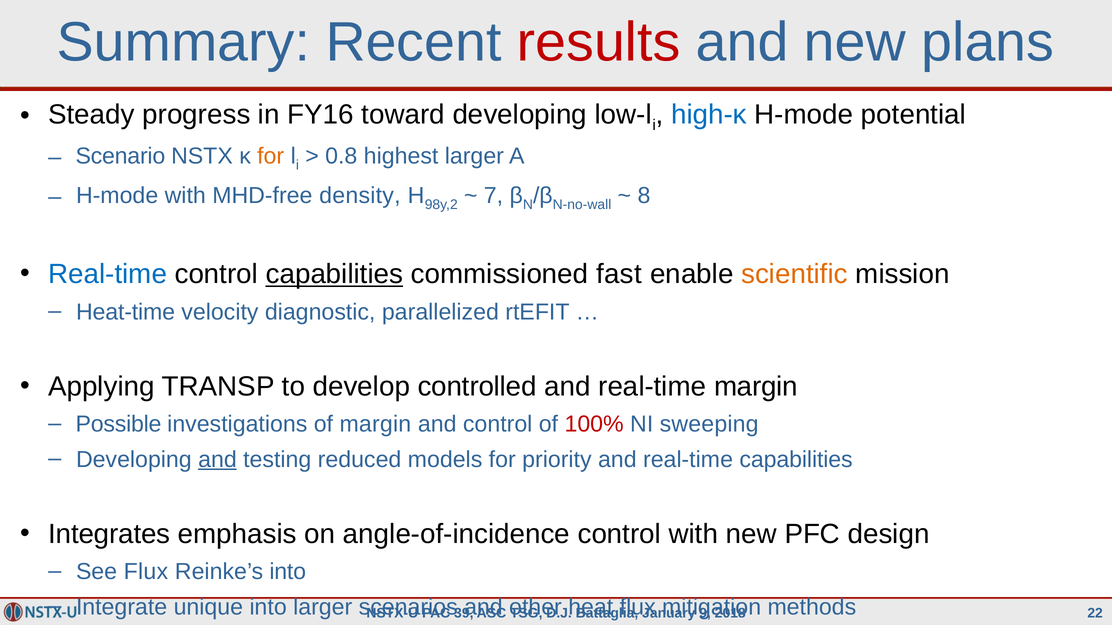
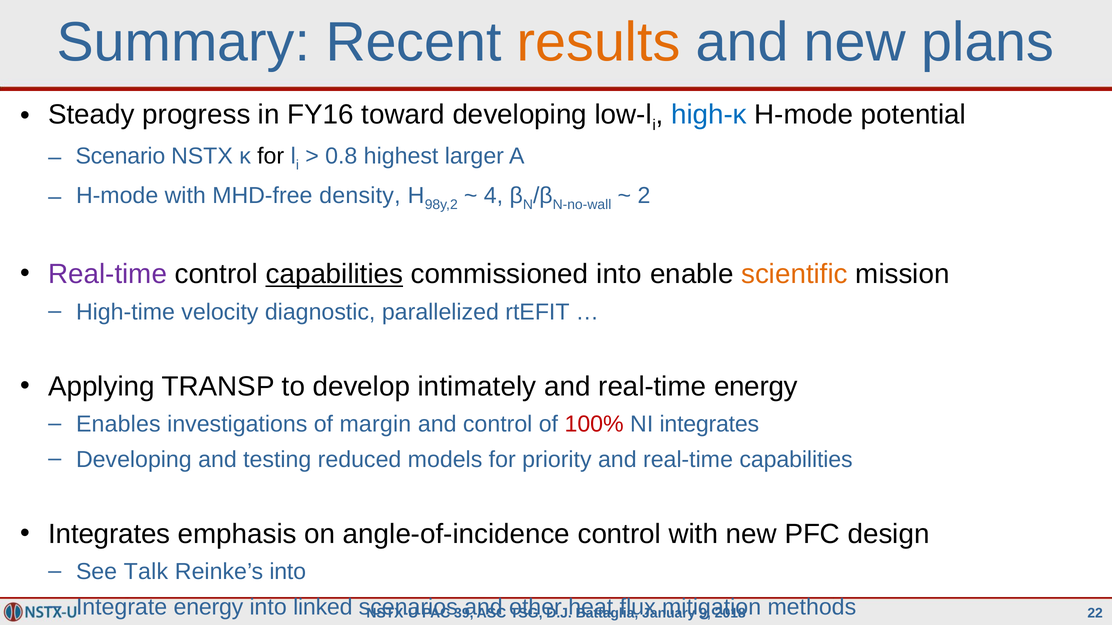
results colour: red -> orange
for at (271, 156) colour: orange -> black
7: 7 -> 4
8: 8 -> 2
Real-time at (108, 275) colour: blue -> purple
commissioned fast: fast -> into
Heat-time: Heat-time -> High-time
controlled: controlled -> intimately
real-time margin: margin -> energy
Possible: Possible -> Enables
NI sweeping: sweeping -> integrates
and at (217, 460) underline: present -> none
See Flux: Flux -> Talk
Integrate unique: unique -> energy
into larger: larger -> linked
